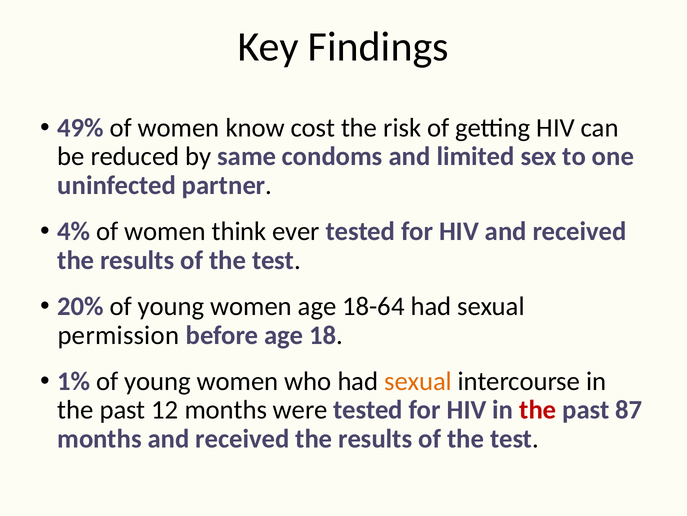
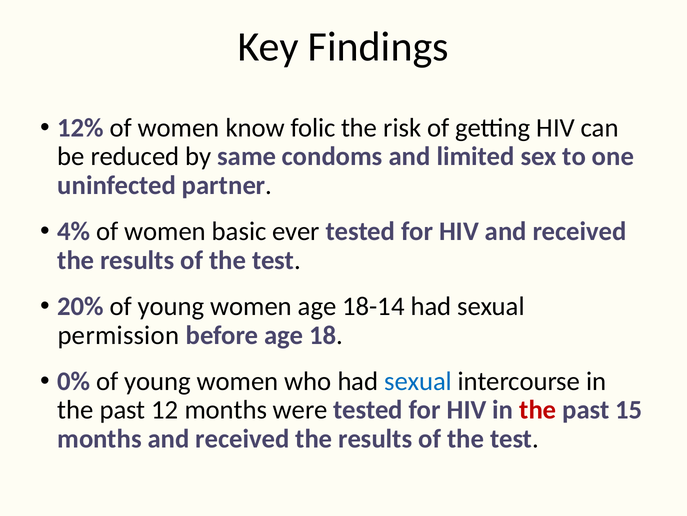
49%: 49% -> 12%
cost: cost -> folic
think: think -> basic
18-64: 18-64 -> 18-14
1%: 1% -> 0%
sexual at (418, 381) colour: orange -> blue
87: 87 -> 15
